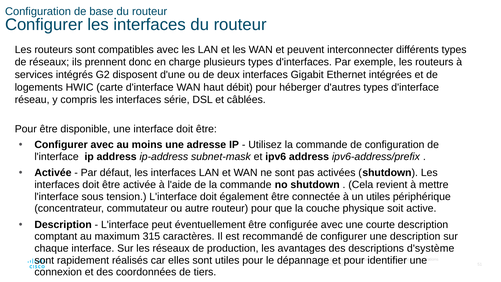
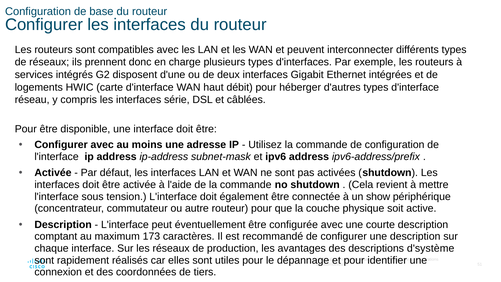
un utiles: utiles -> show
315: 315 -> 173
